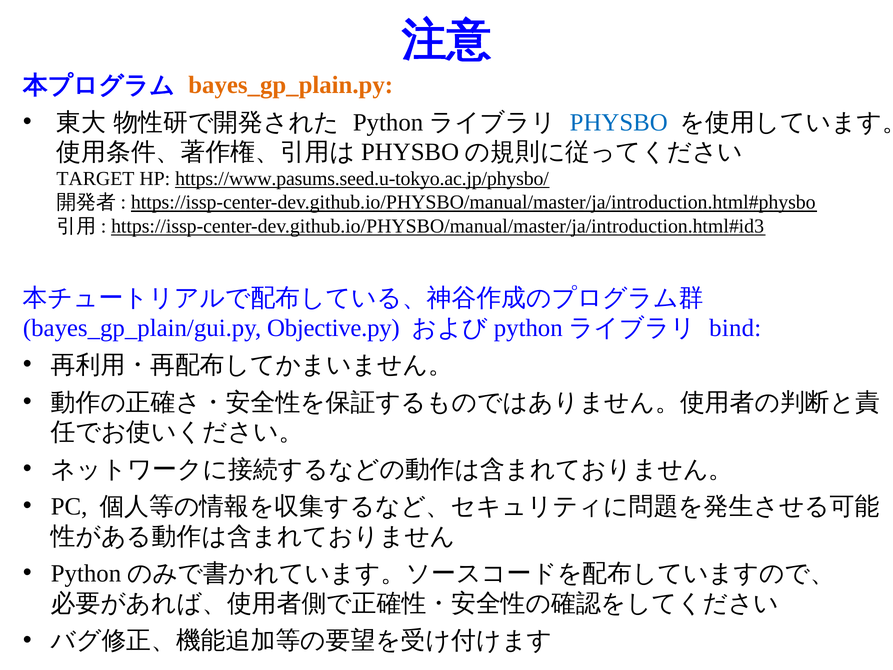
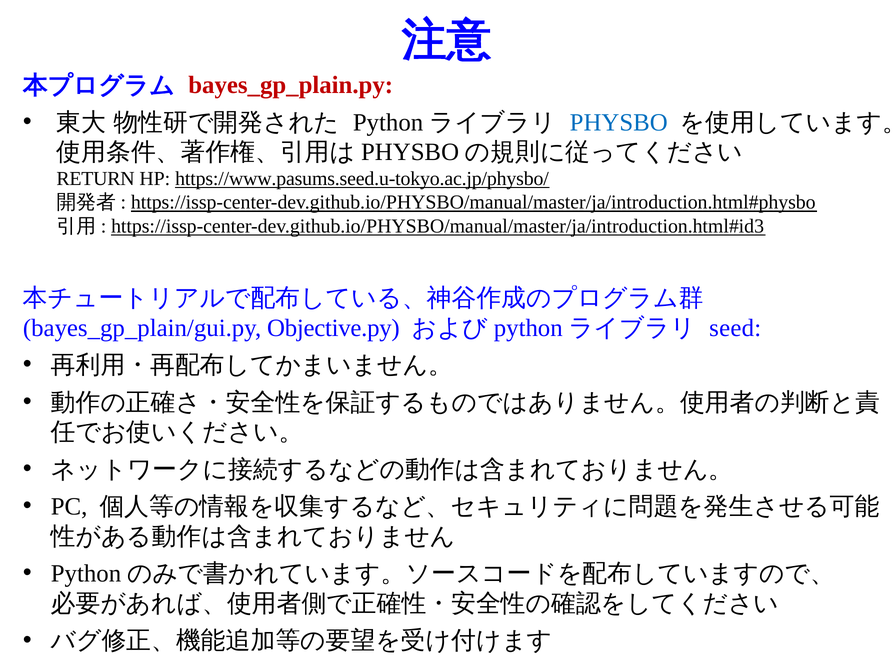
bayes_gp_plain.py colour: orange -> red
TARGET: TARGET -> RETURN
bind: bind -> seed
